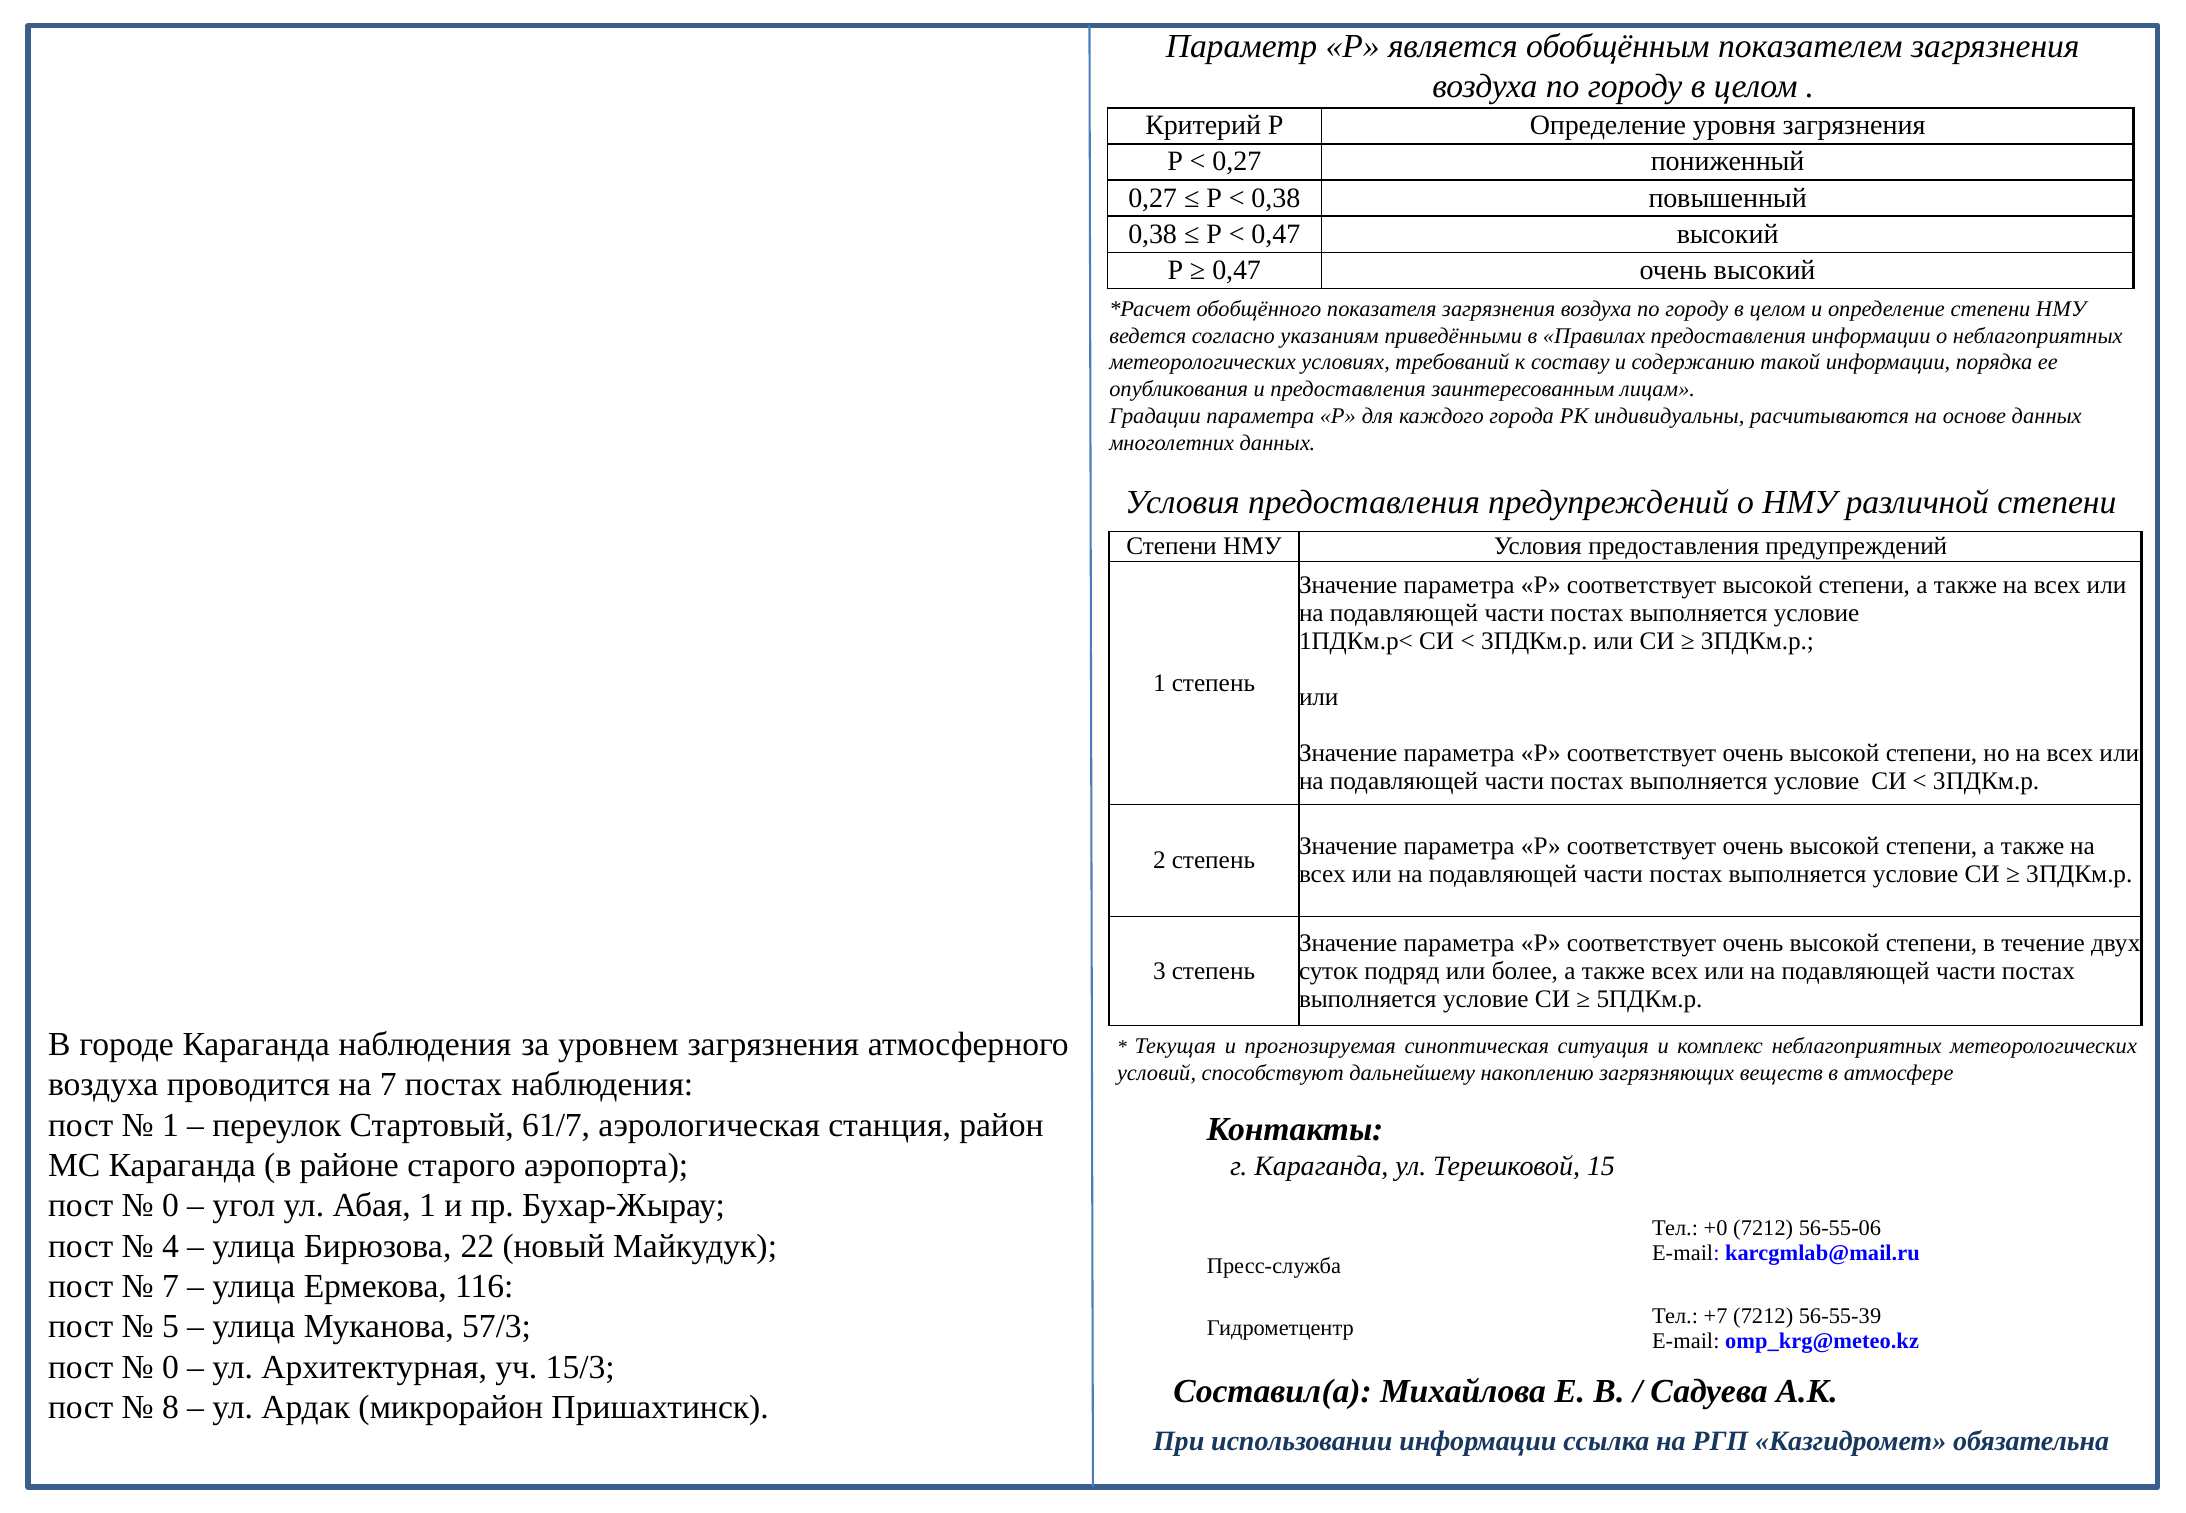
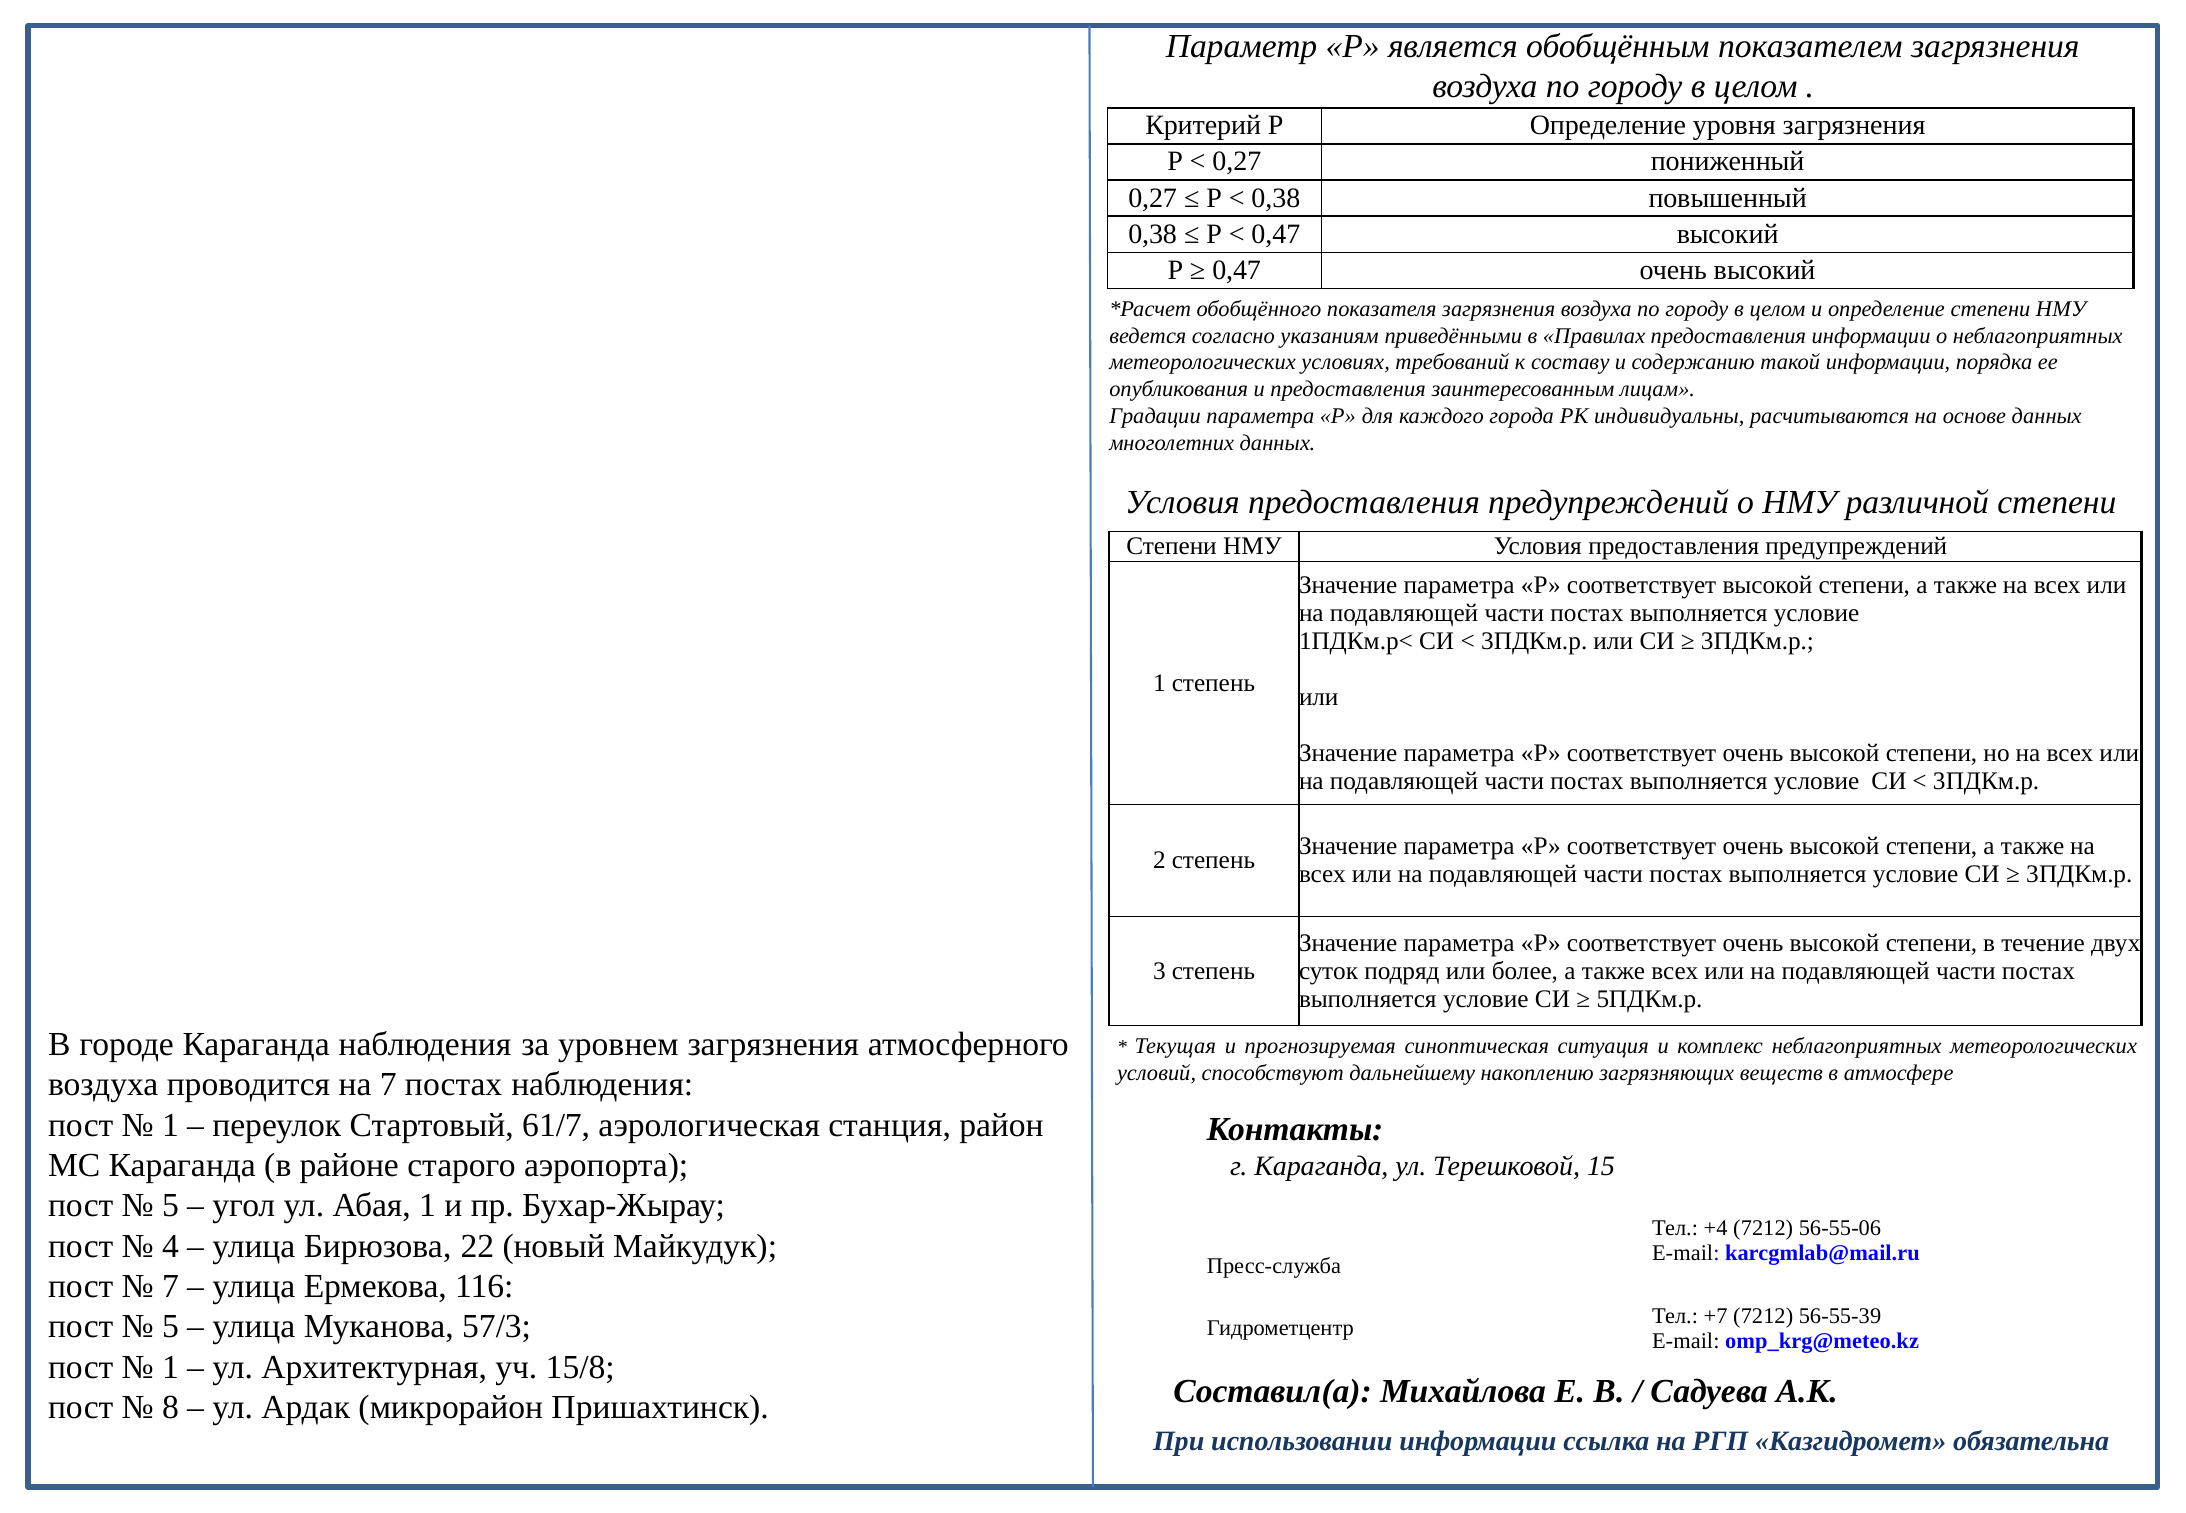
0 at (170, 1206): 0 -> 5
+0: +0 -> +4
0 at (170, 1368): 0 -> 1
15/3: 15/3 -> 15/8
